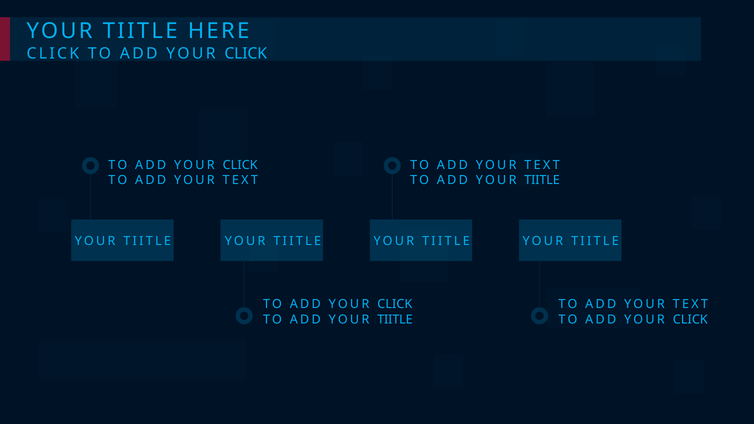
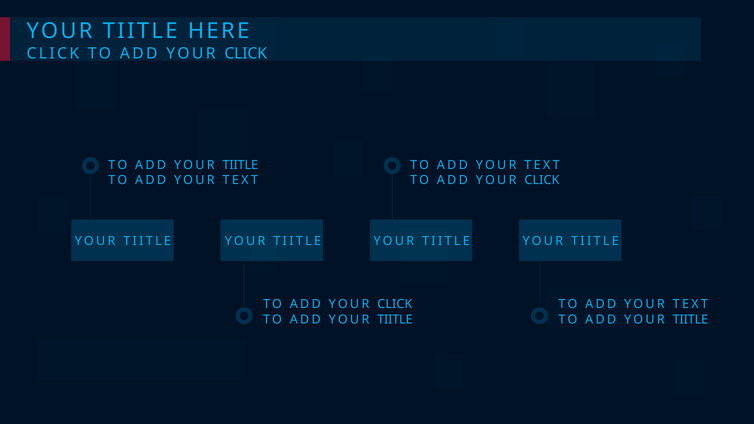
CLICK at (240, 165): CLICK -> TIITLE
TIITLE at (542, 180): TIITLE -> CLICK
CLICK at (690, 319): CLICK -> TIITLE
